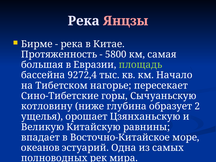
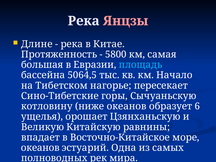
Бирме: Бирме -> Длине
площадь colour: light green -> light blue
9272,4: 9272,4 -> 5064,5
ниже глубина: глубина -> океанов
2: 2 -> 6
